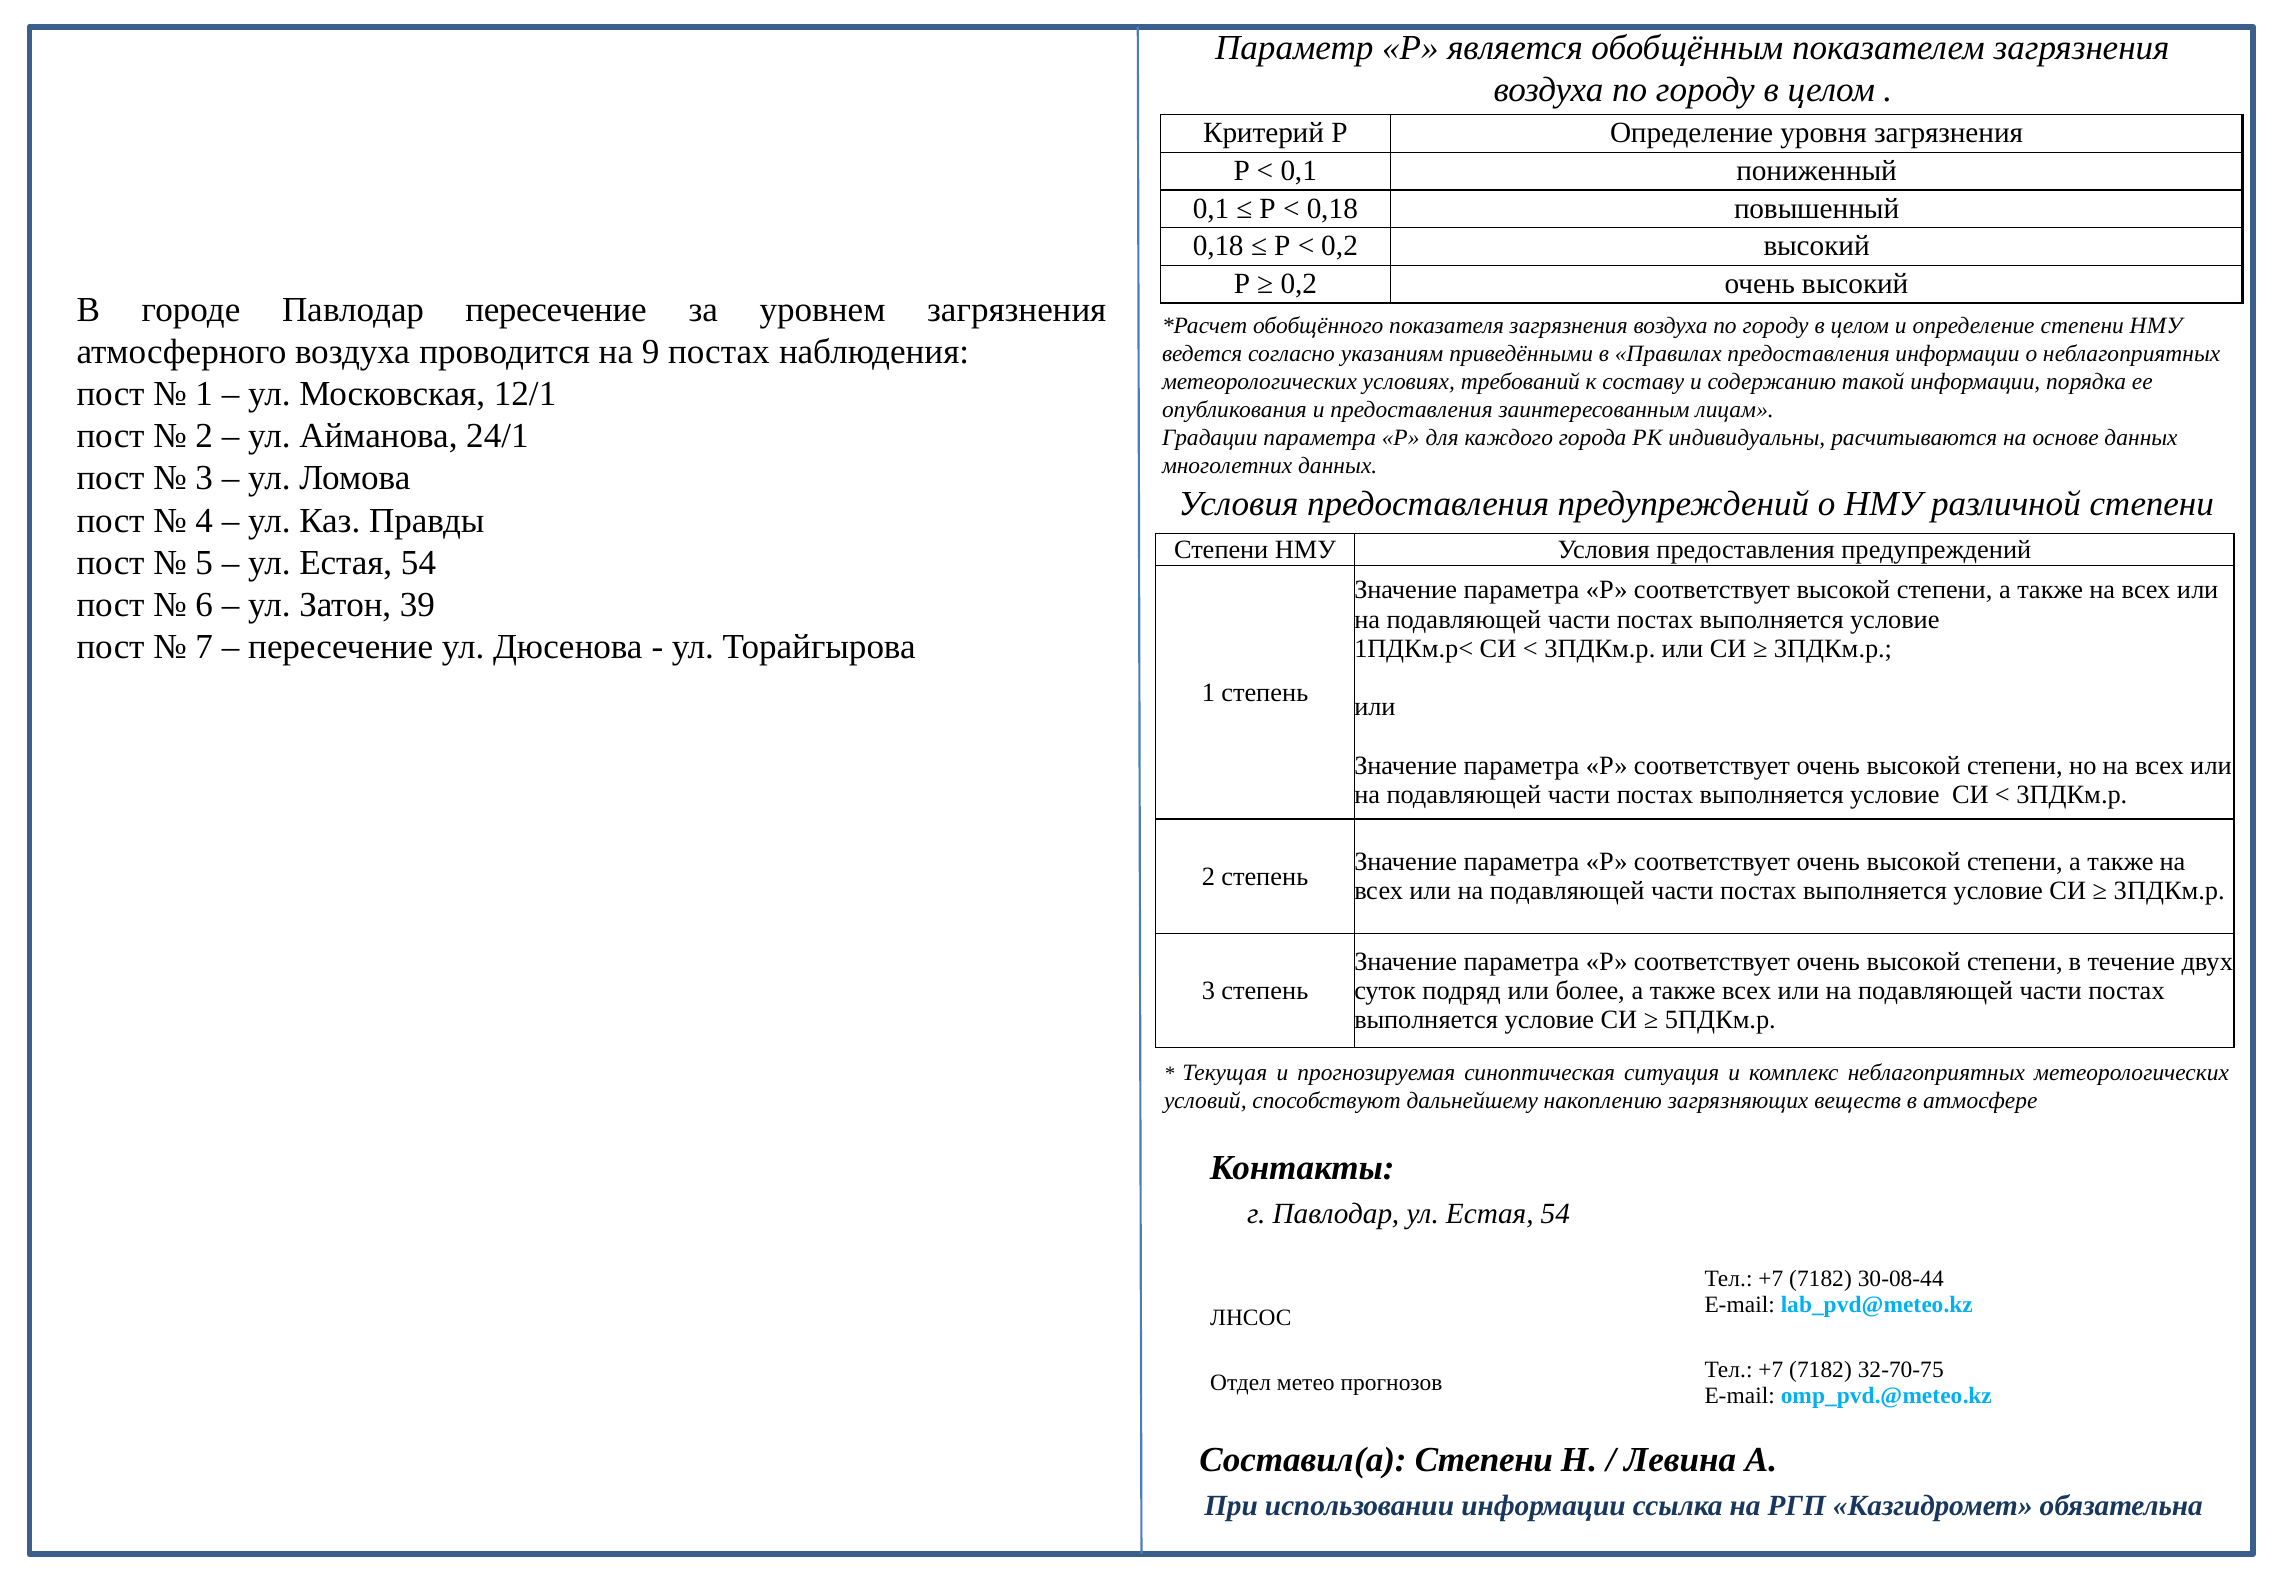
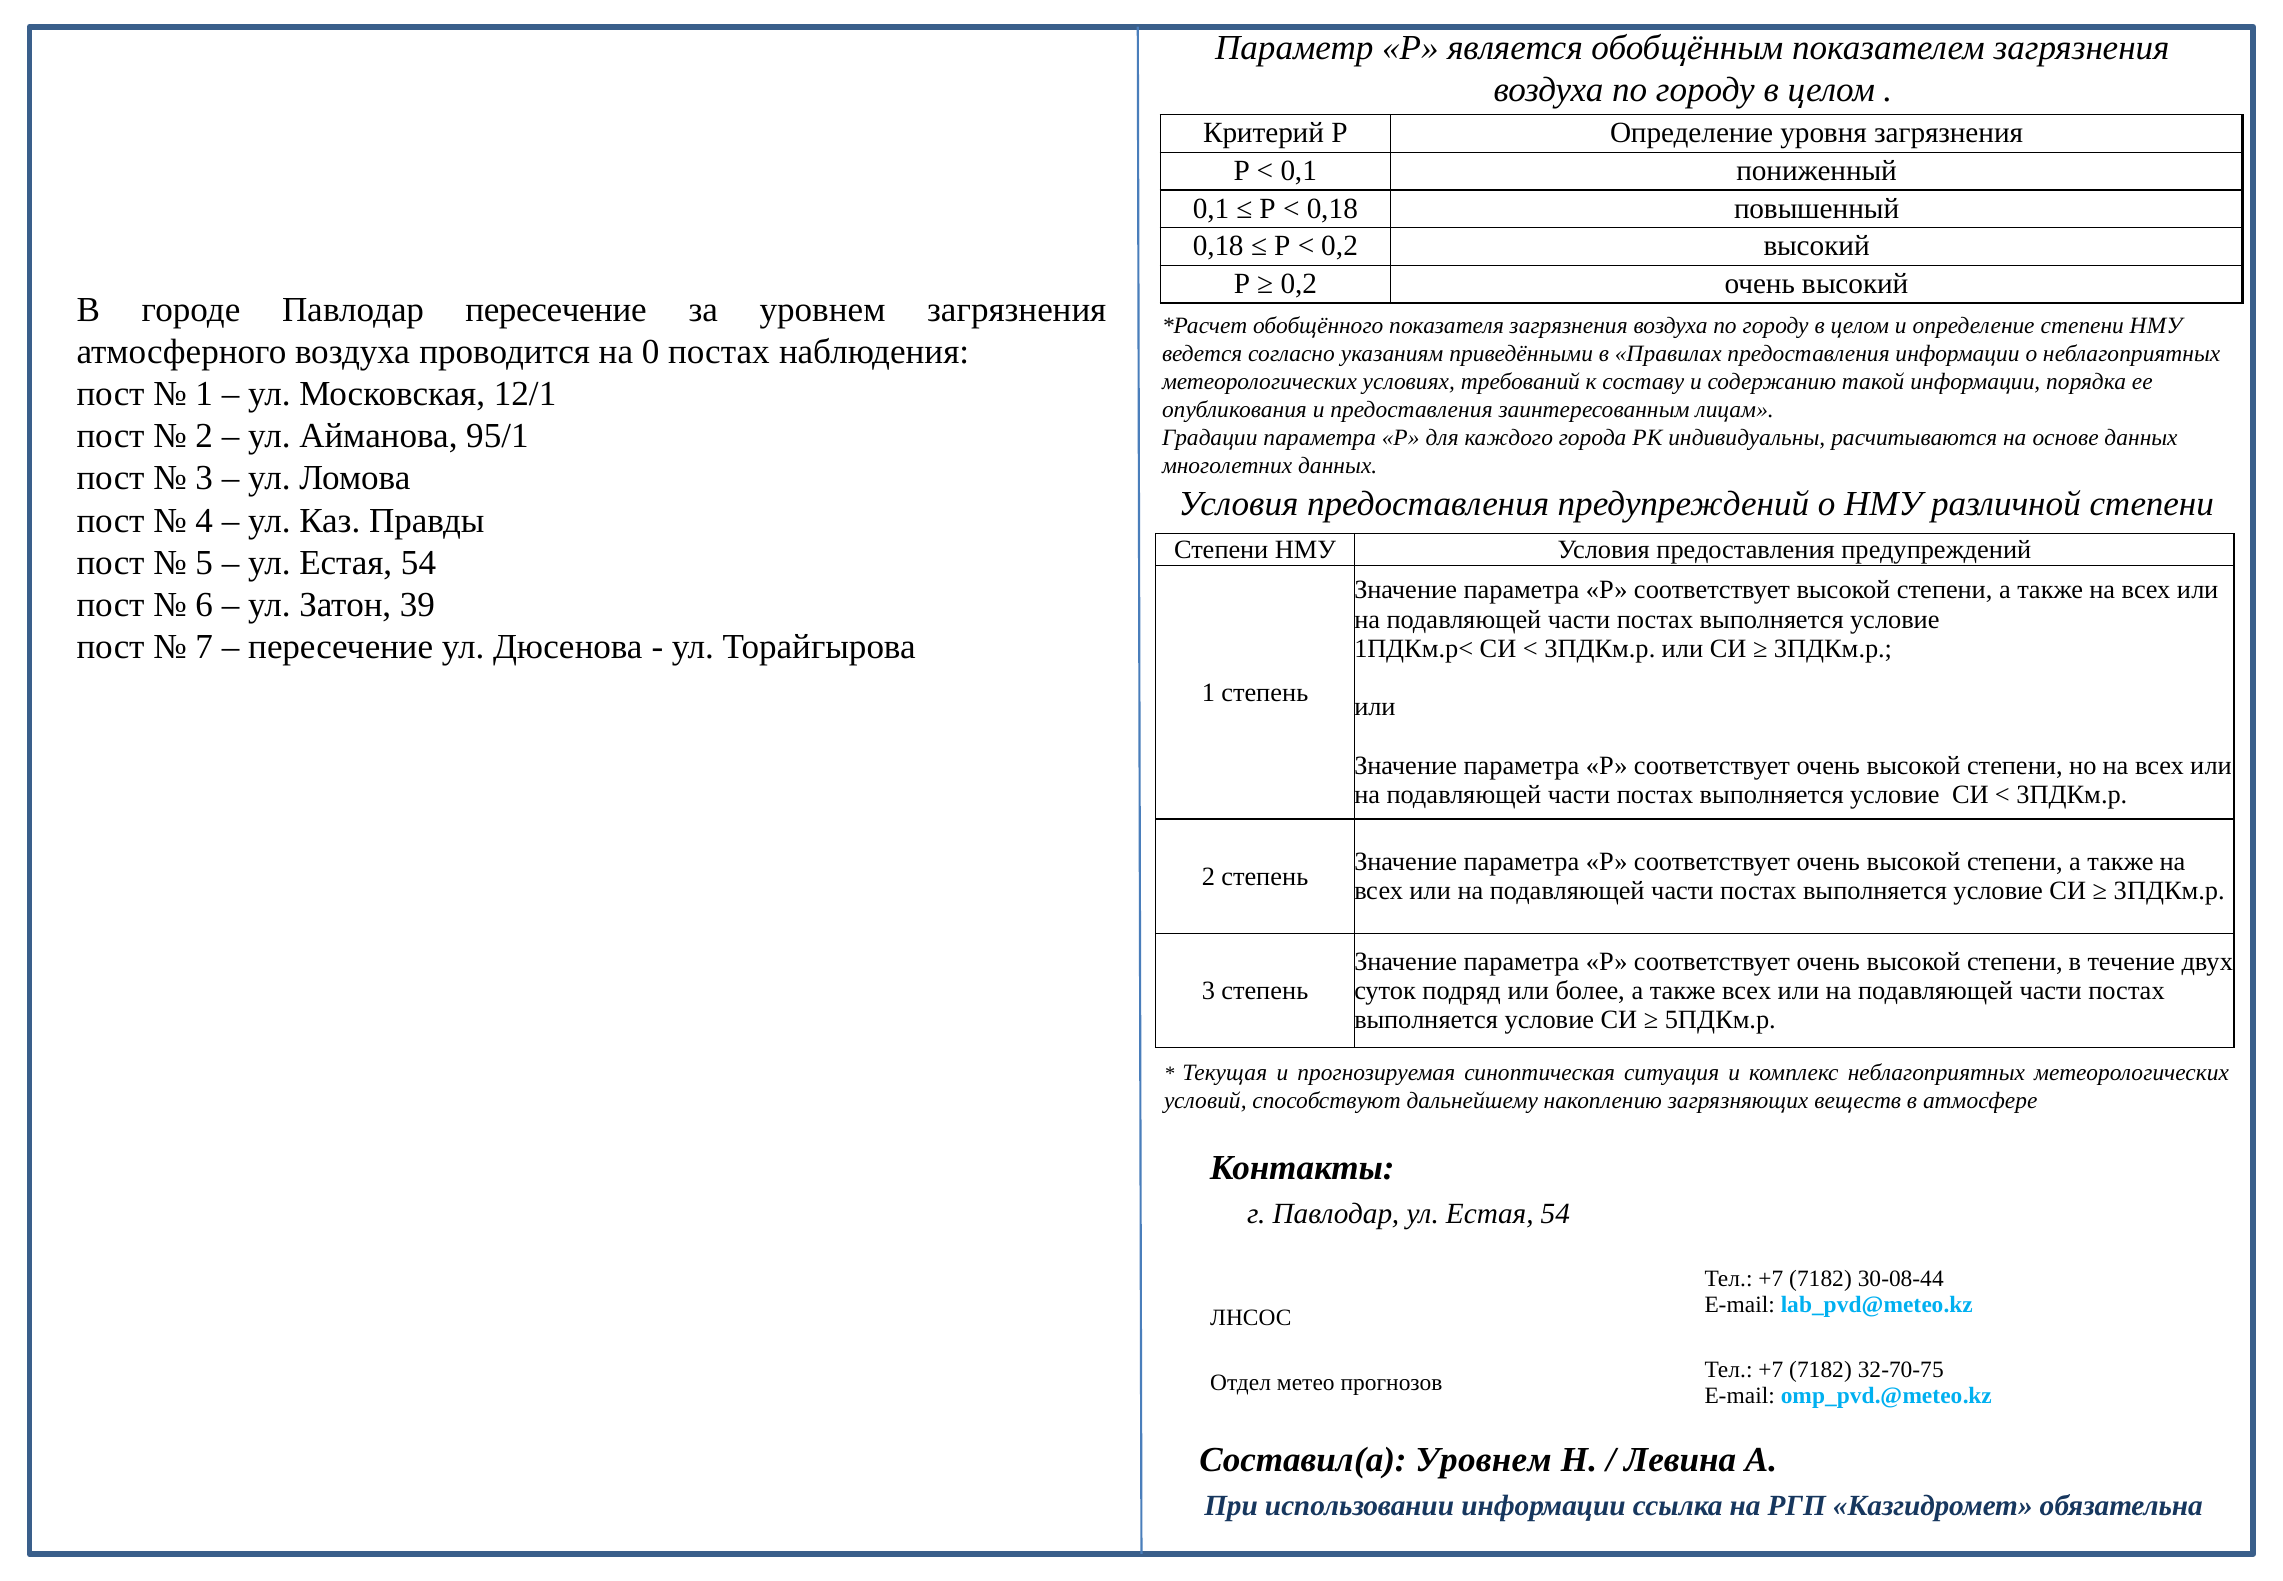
9: 9 -> 0
24/1: 24/1 -> 95/1
Составил(а Степени: Степени -> Уровнем
